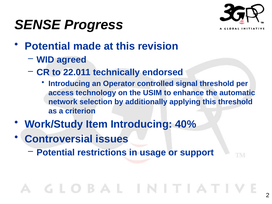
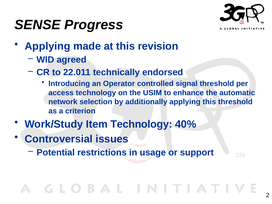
Potential at (47, 46): Potential -> Applying
Item Introducing: Introducing -> Technology
